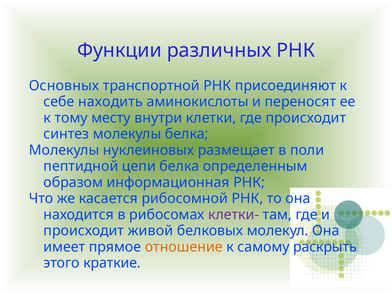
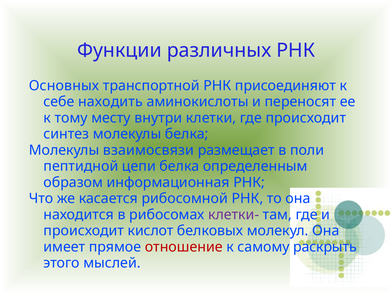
нуклеиновых: нуклеиновых -> взаимосвязи
живой: живой -> кислот
отношение colour: orange -> red
краткие: краткие -> мыслей
